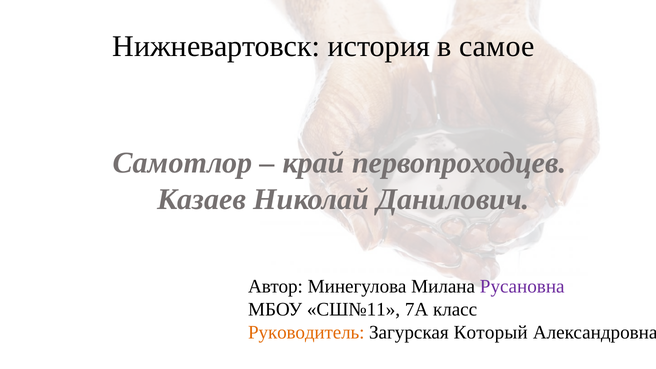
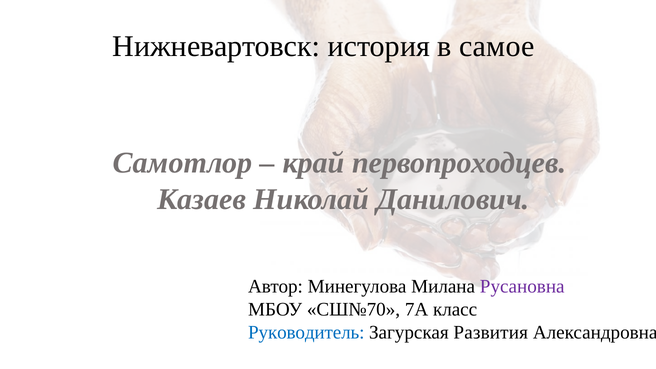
СШ№11: СШ№11 -> СШ№70
Руководитель colour: orange -> blue
Который: Который -> Развития
